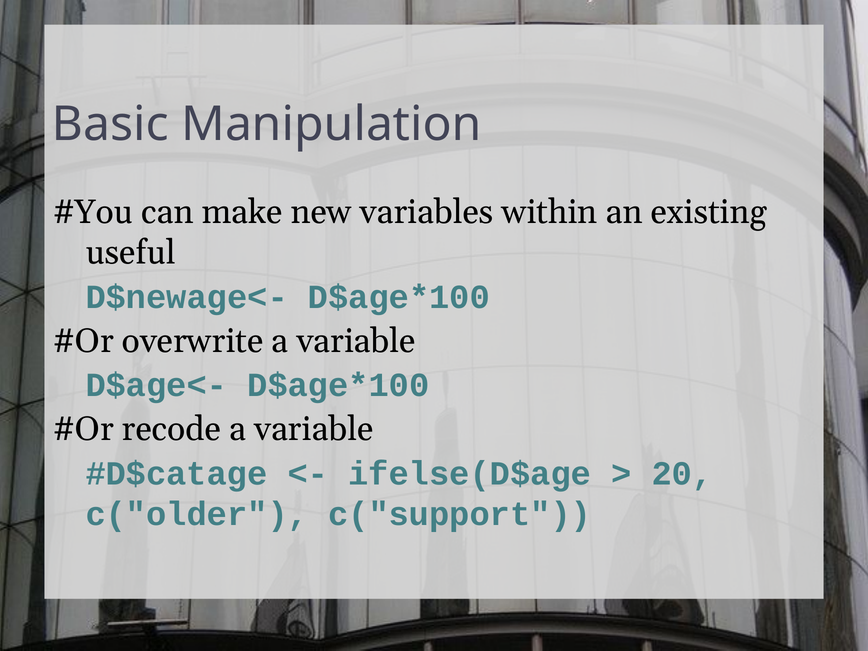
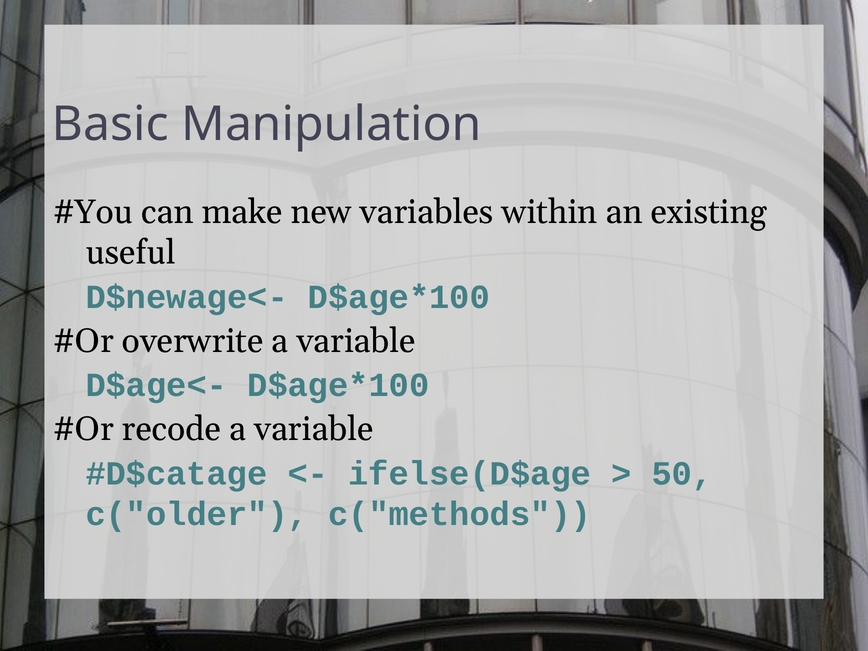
20: 20 -> 50
c("support: c("support -> c("methods
